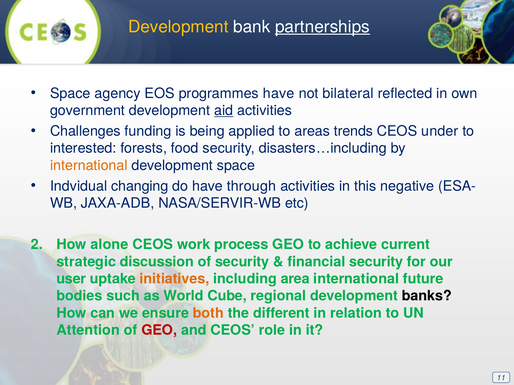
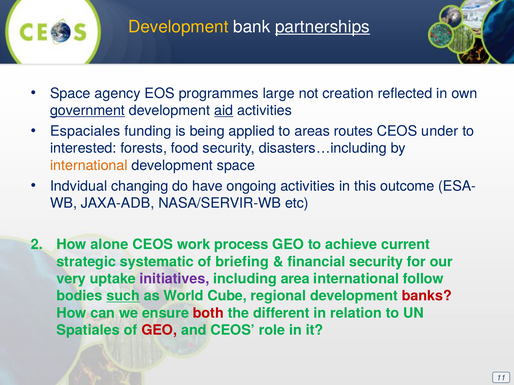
programmes have: have -> large
bilateral: bilateral -> creation
government underline: none -> present
Challenges: Challenges -> Espaciales
trends: trends -> routes
through: through -> ongoing
negative: negative -> outcome
discussion: discussion -> systematic
of security: security -> briefing
user: user -> very
initiatives colour: orange -> purple
future: future -> follow
such underline: none -> present
banks colour: black -> red
both colour: orange -> red
Attention: Attention -> Spatiales
